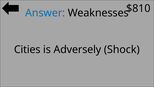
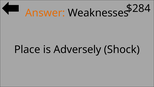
$810: $810 -> $284
Answer colour: blue -> orange
Cities: Cities -> Place
